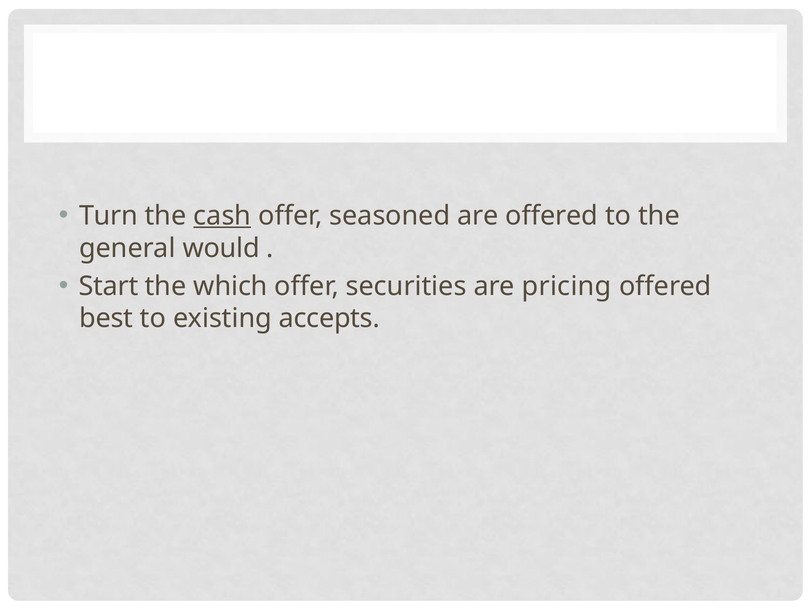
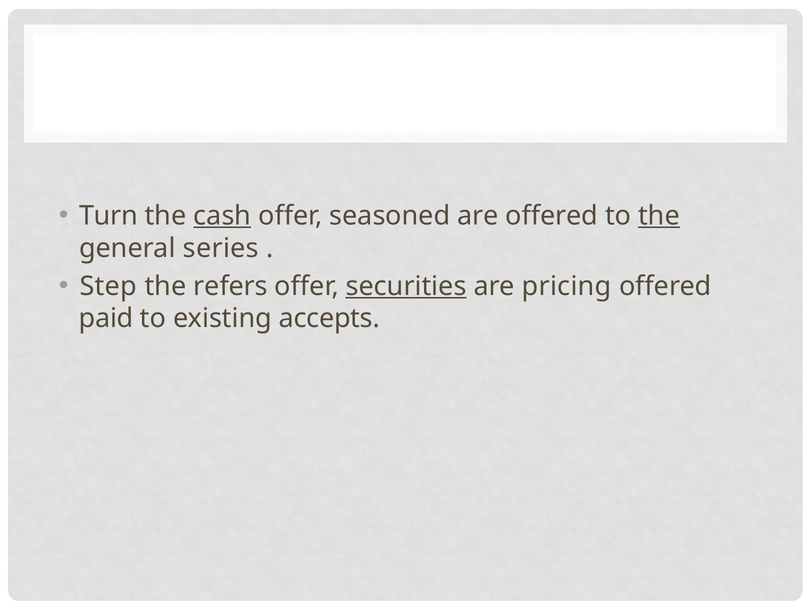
the at (659, 215) underline: none -> present
would: would -> series
Start: Start -> Step
which: which -> refers
securities underline: none -> present
best: best -> paid
